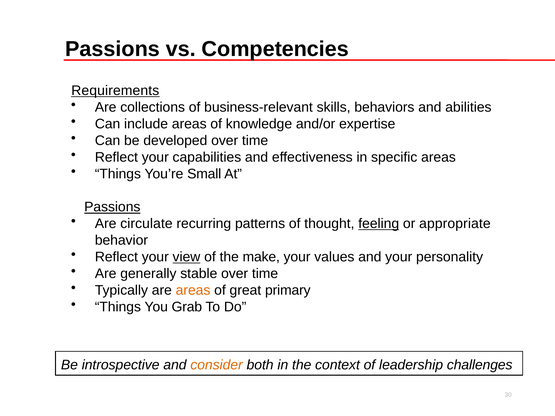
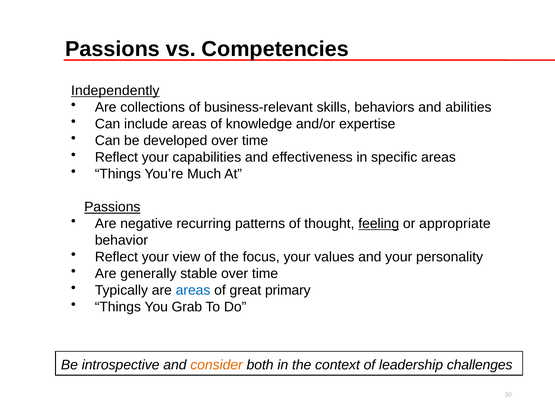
Requirements: Requirements -> Independently
Small: Small -> Much
circulate: circulate -> negative
view underline: present -> none
make: make -> focus
areas at (193, 290) colour: orange -> blue
